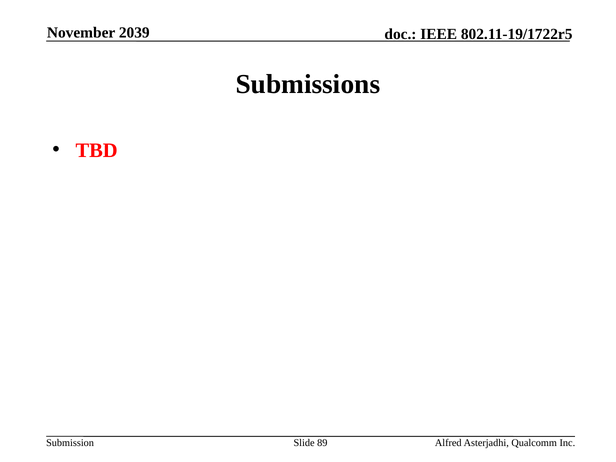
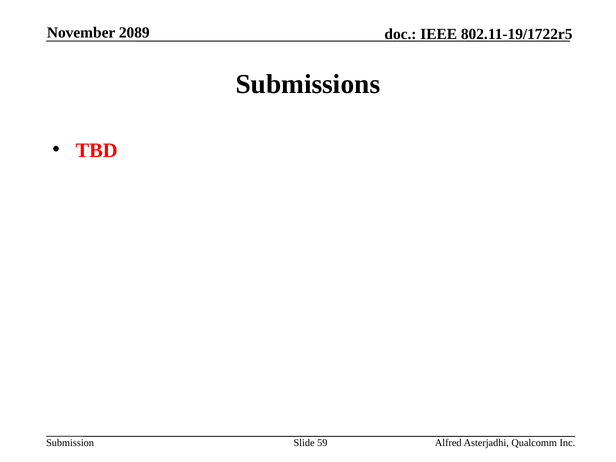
2039: 2039 -> 2089
89: 89 -> 59
